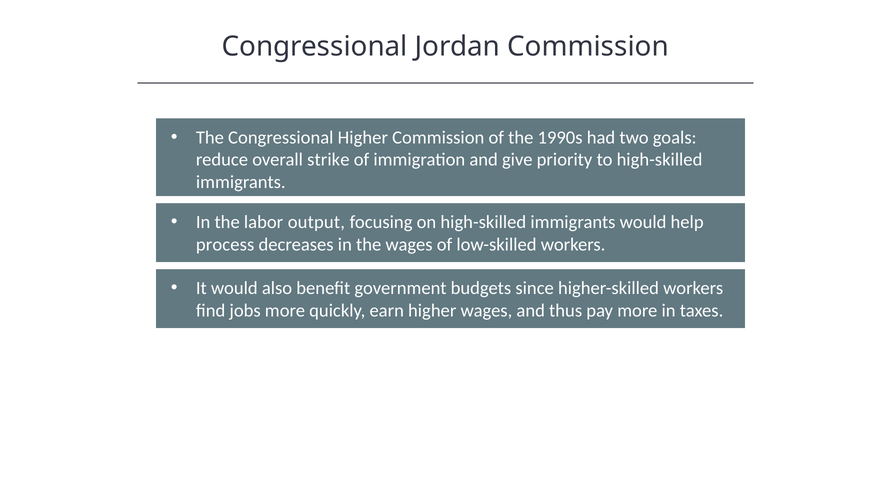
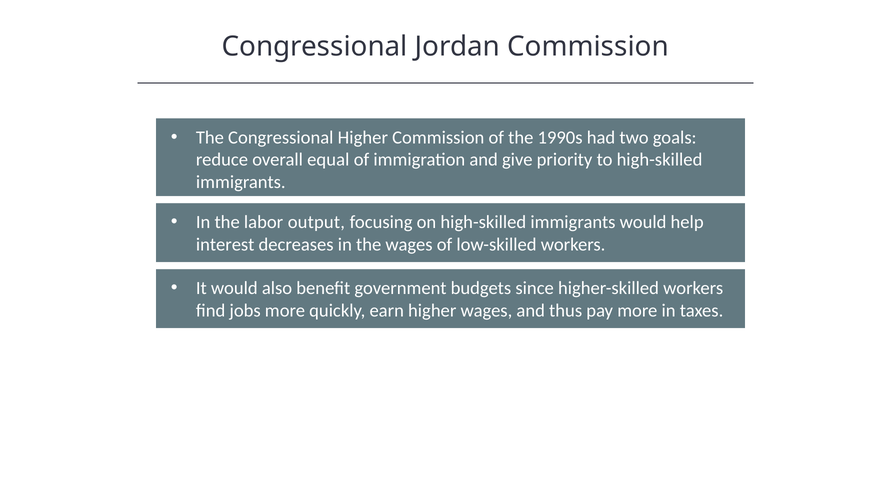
strike: strike -> equal
process: process -> interest
